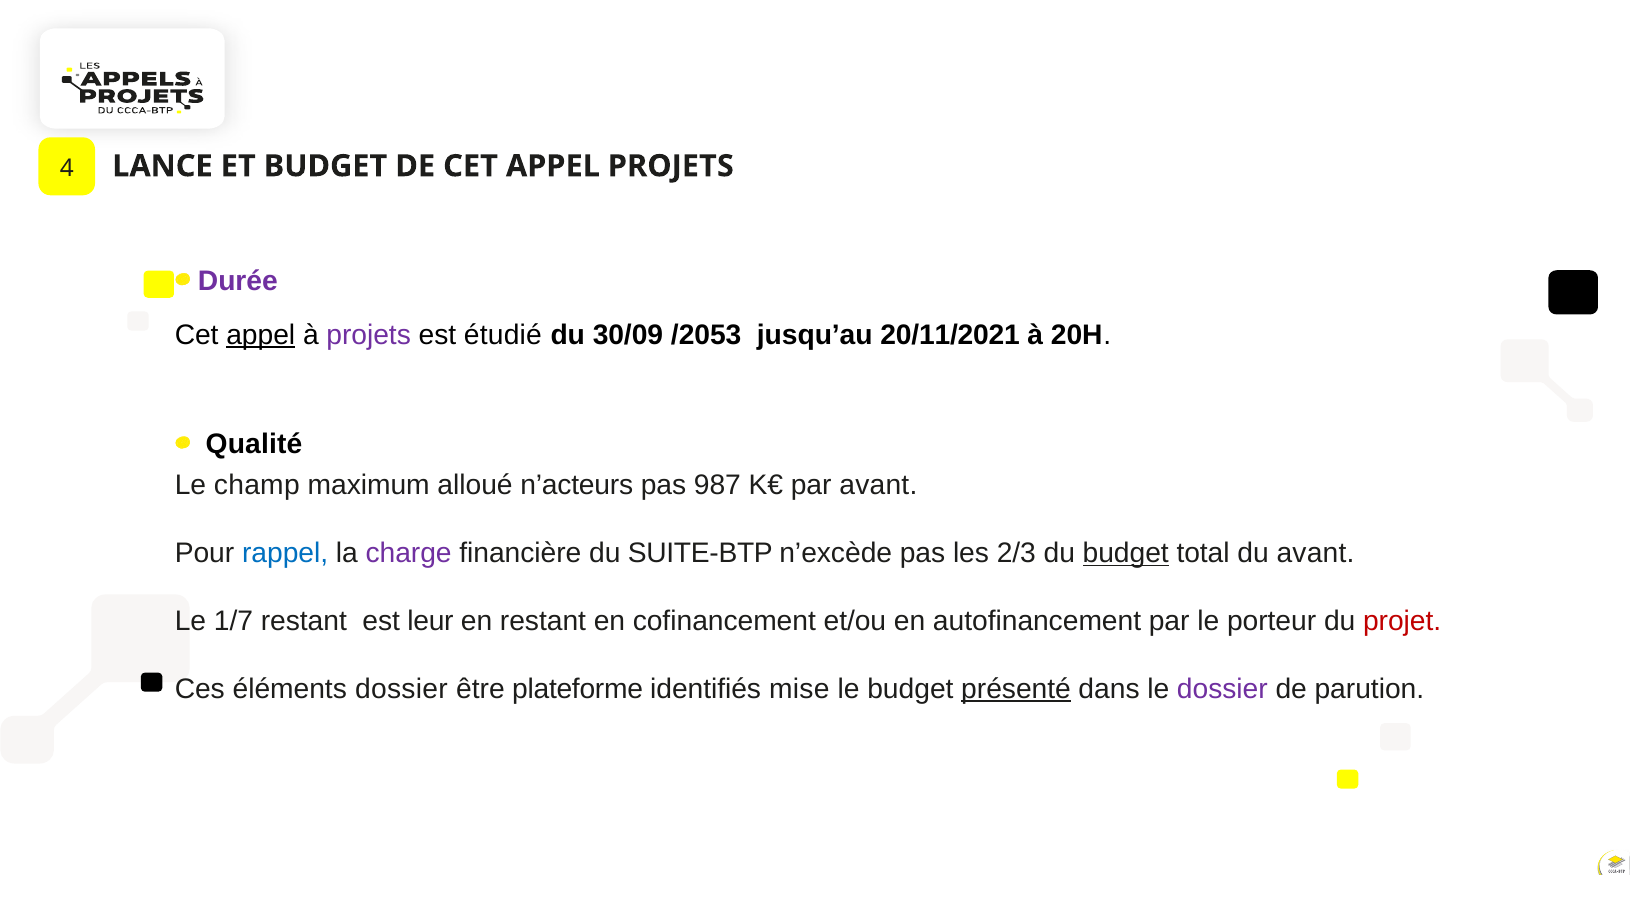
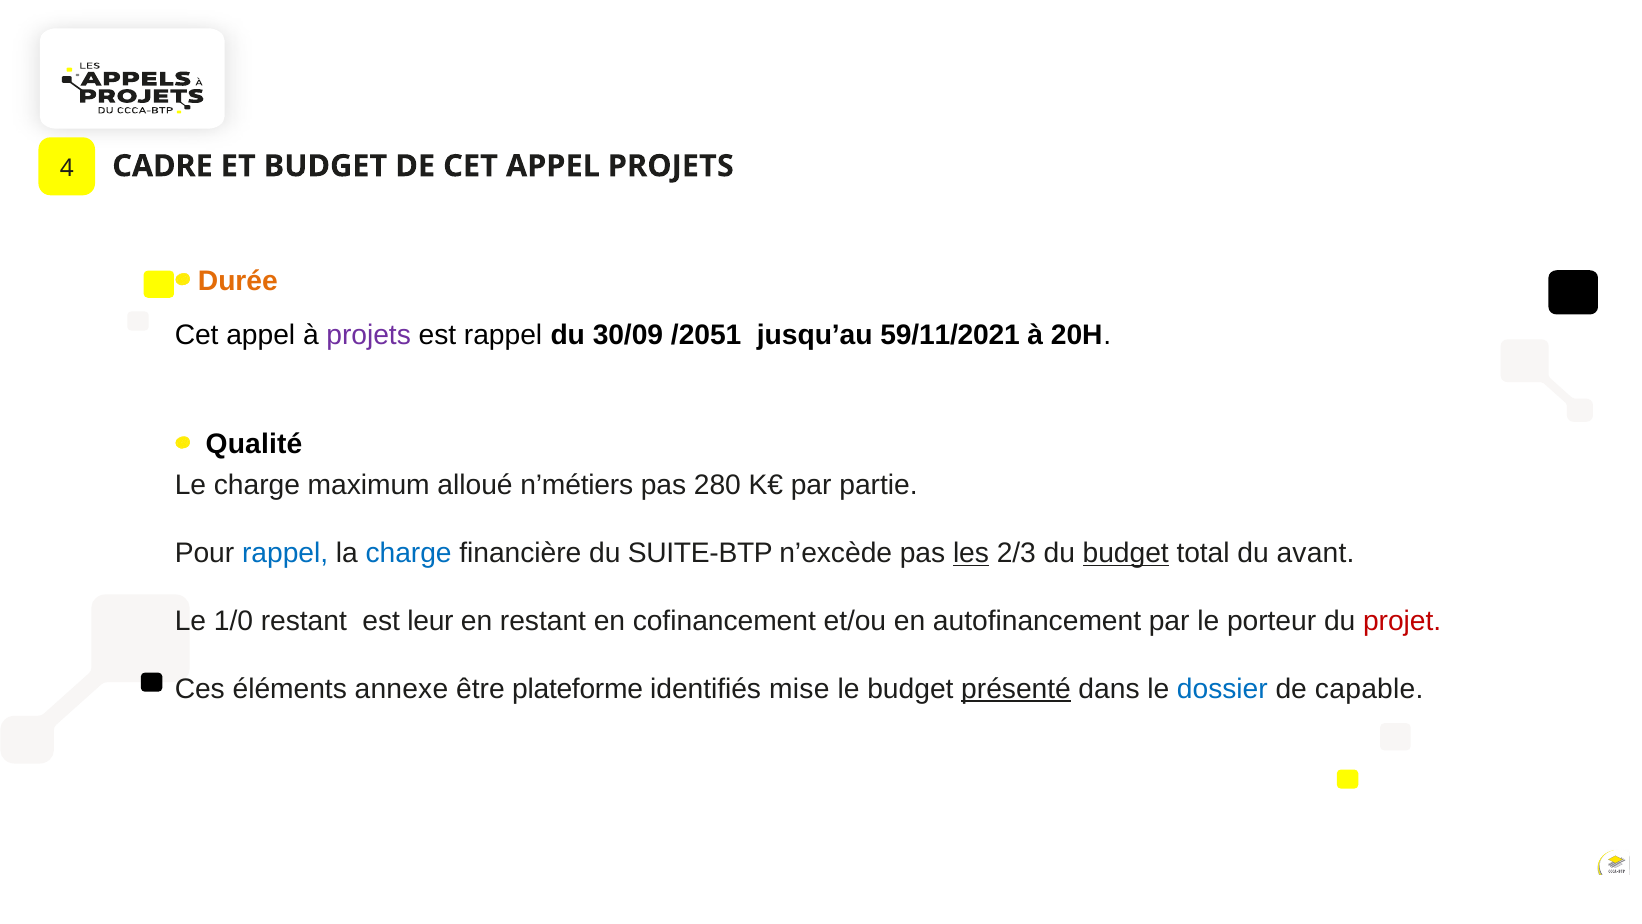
LANCE: LANCE -> CADRE
Durée colour: purple -> orange
appel at (261, 335) underline: present -> none
est étudié: étudié -> rappel
/2053: /2053 -> /2051
20/11/2021: 20/11/2021 -> 59/11/2021
Le champ: champ -> charge
n’acteurs: n’acteurs -> n’métiers
987: 987 -> 280
par avant: avant -> partie
charge at (409, 553) colour: purple -> blue
les underline: none -> present
1/7: 1/7 -> 1/0
éléments dossier: dossier -> annexe
dossier at (1222, 688) colour: purple -> blue
parution: parution -> capable
